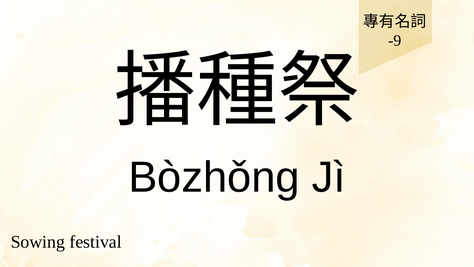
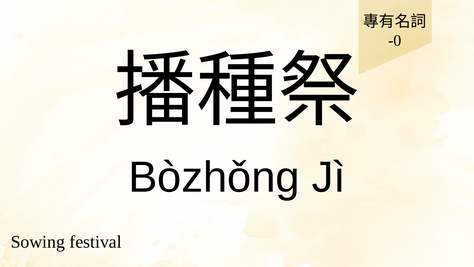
-9: -9 -> -0
